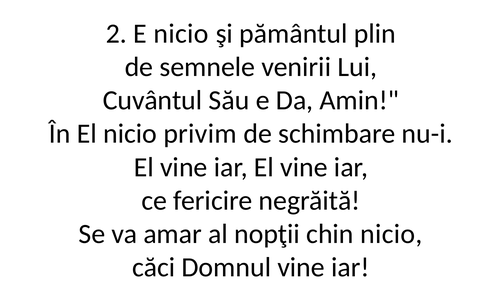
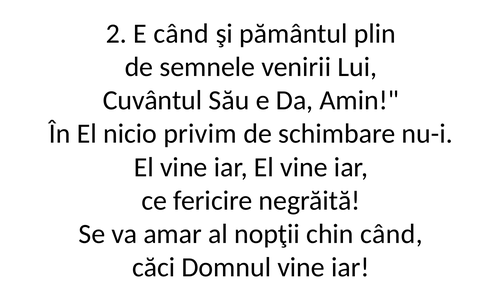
E nicio: nicio -> când
chin nicio: nicio -> când
